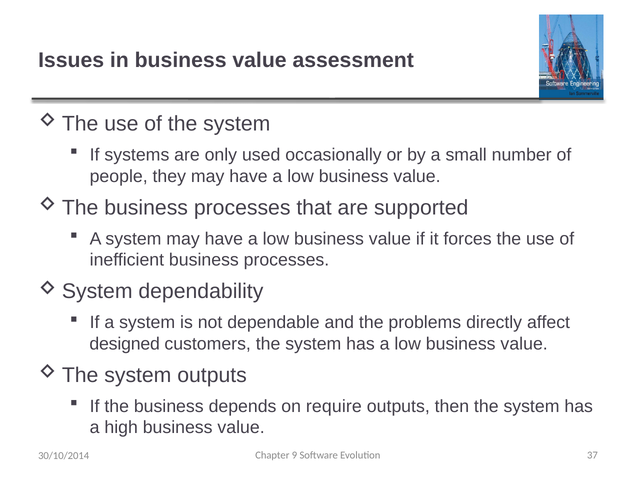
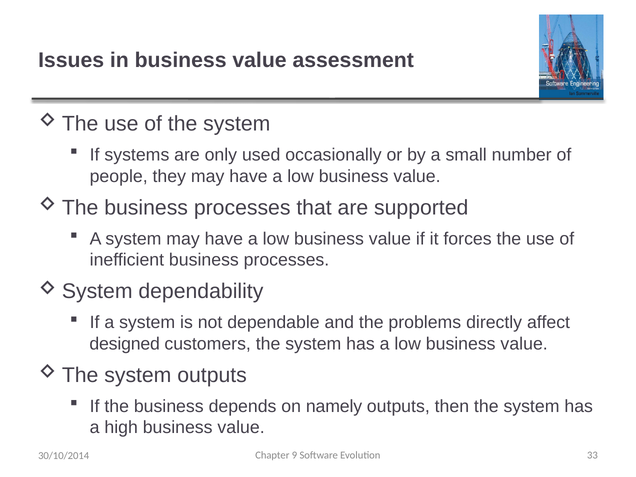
require: require -> namely
37: 37 -> 33
